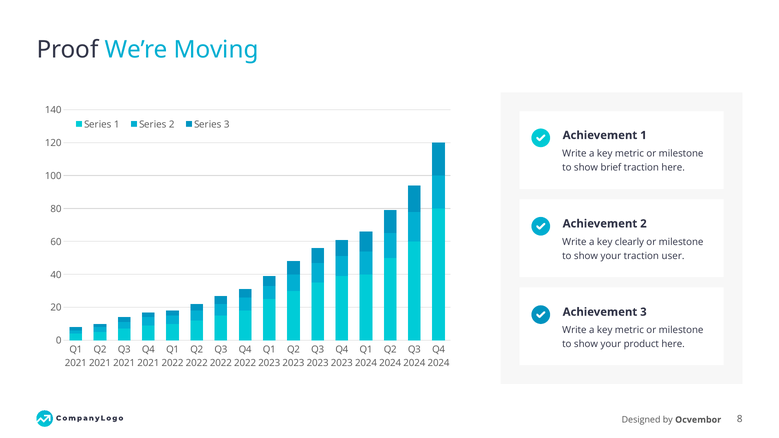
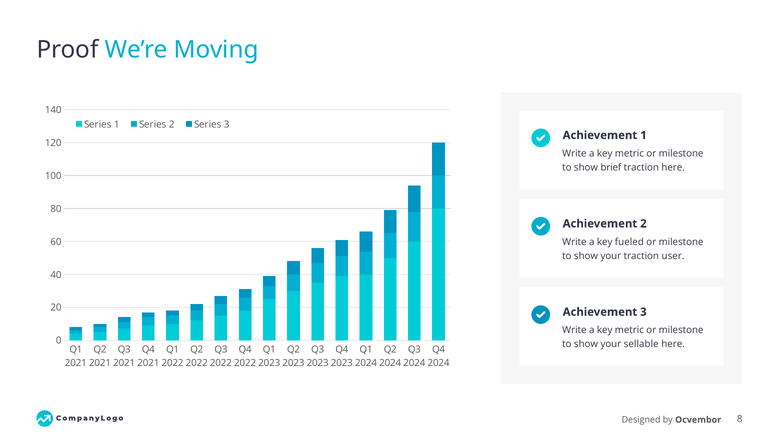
clearly: clearly -> fueled
product: product -> sellable
